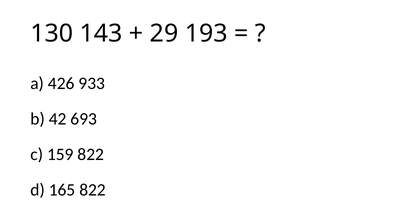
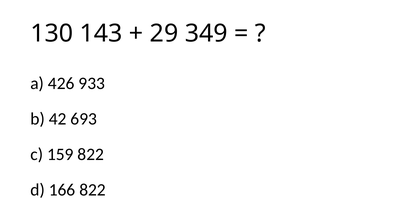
193: 193 -> 349
165: 165 -> 166
